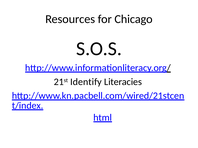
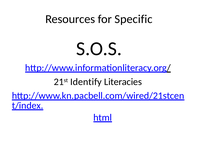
Chicago: Chicago -> Specific
